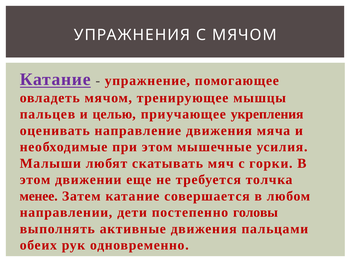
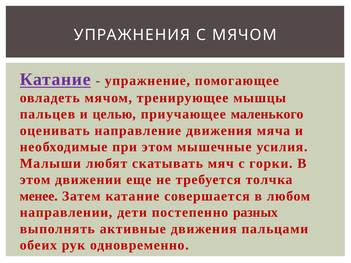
укрепления: укрепления -> маленького
головы: головы -> разных
